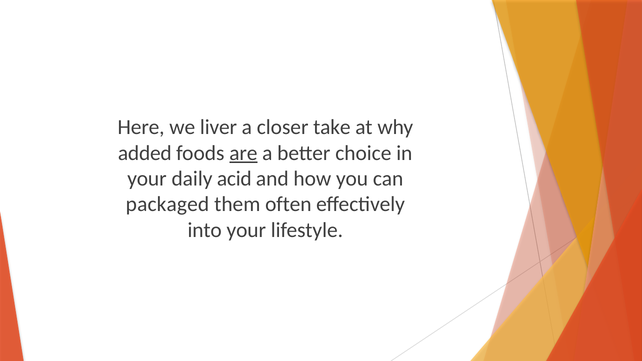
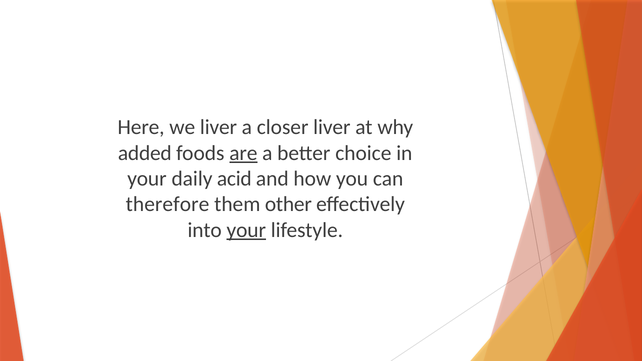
closer take: take -> liver
packaged: packaged -> therefore
often: often -> other
your at (246, 230) underline: none -> present
